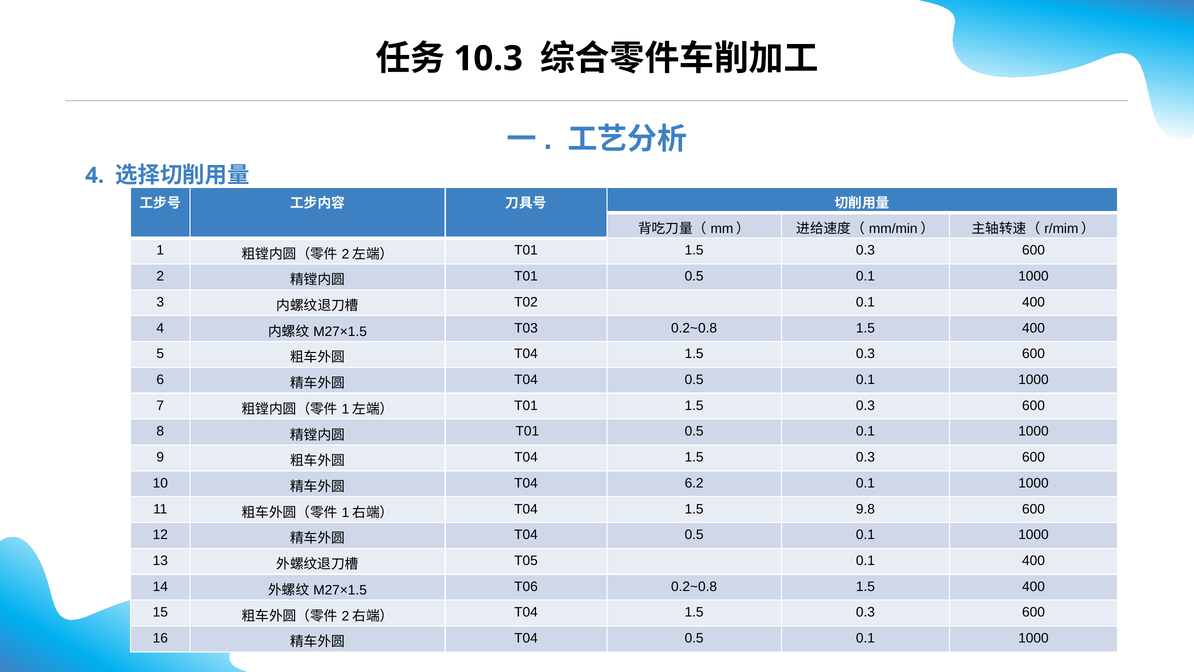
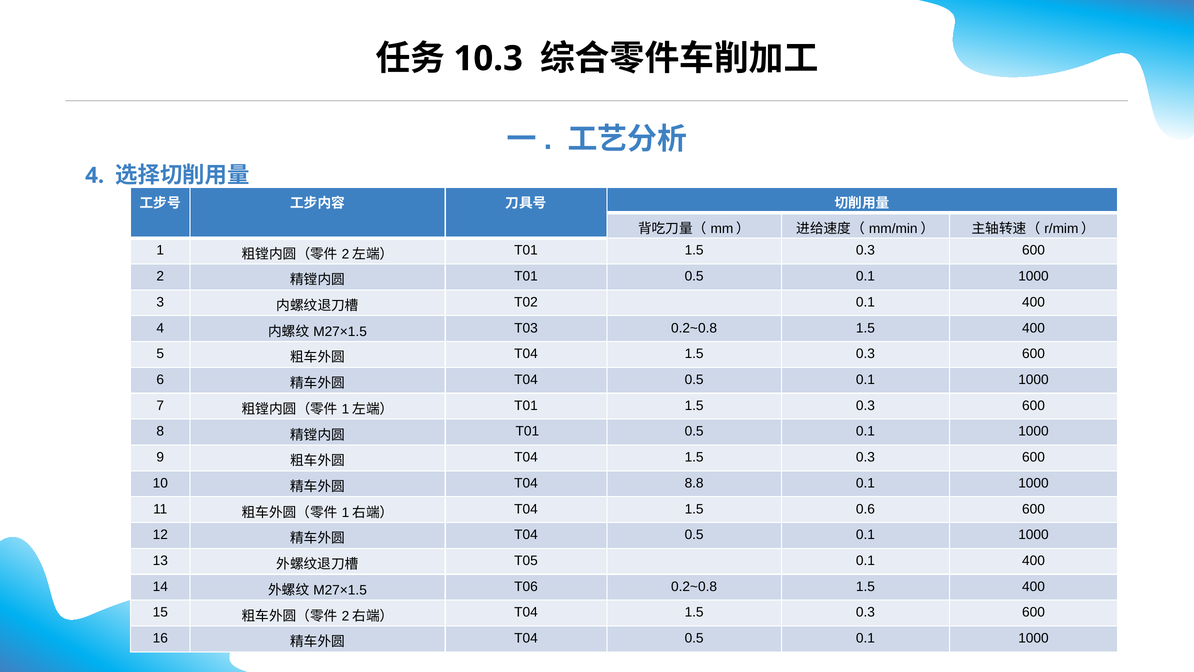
6.2: 6.2 -> 8.8
9.8: 9.8 -> 0.6
